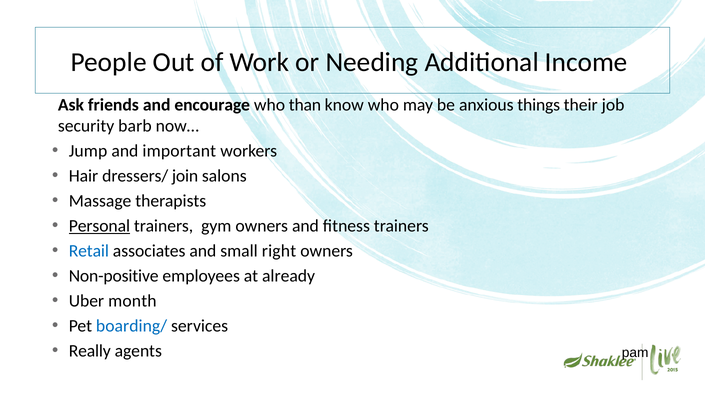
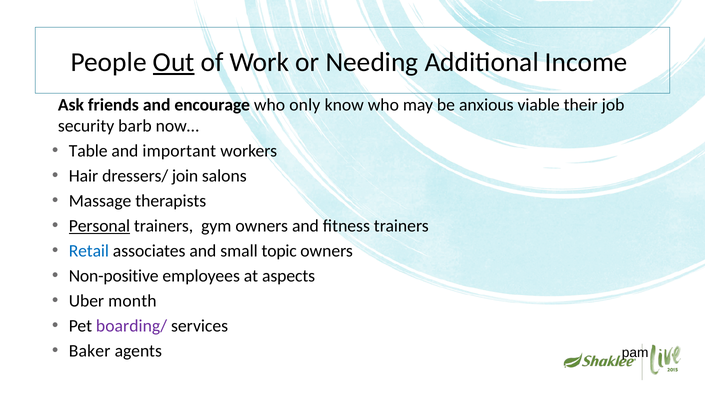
Out underline: none -> present
than: than -> only
things: things -> viable
Jump: Jump -> Table
right: right -> topic
already: already -> aspects
boarding/ colour: blue -> purple
Really: Really -> Baker
